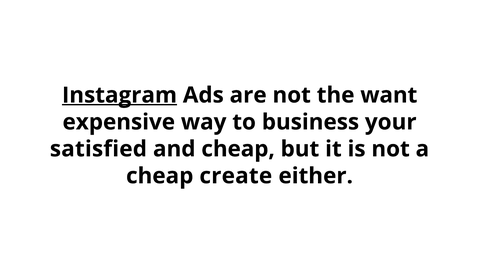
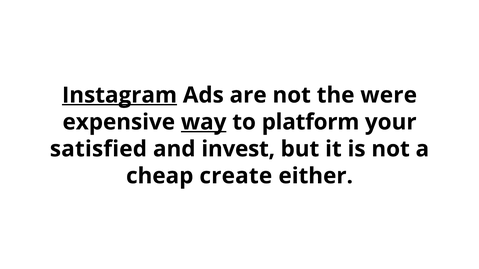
want: want -> were
way underline: none -> present
business: business -> platform
and cheap: cheap -> invest
